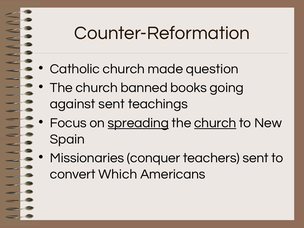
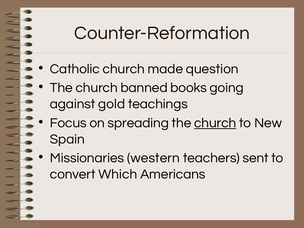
against sent: sent -> gold
spreading underline: present -> none
conquer: conquer -> western
